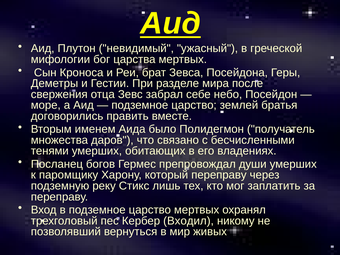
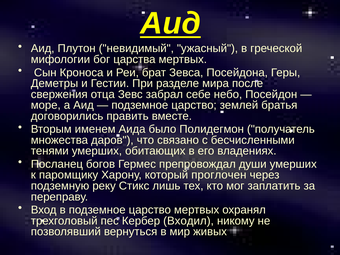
который переправу: переправу -> проглочен
